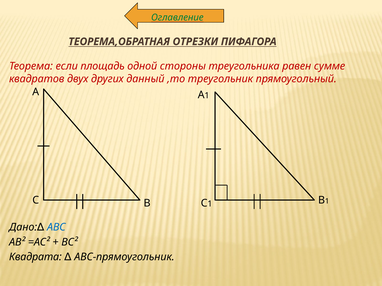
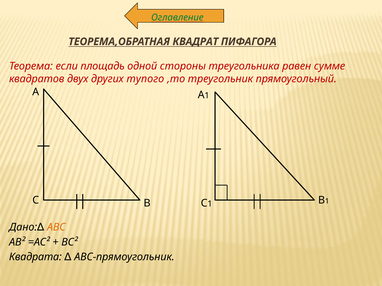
ОТРЕЗКИ: ОТРЕЗКИ -> КВАДРАТ
данный: данный -> тупого
ABC colour: blue -> orange
